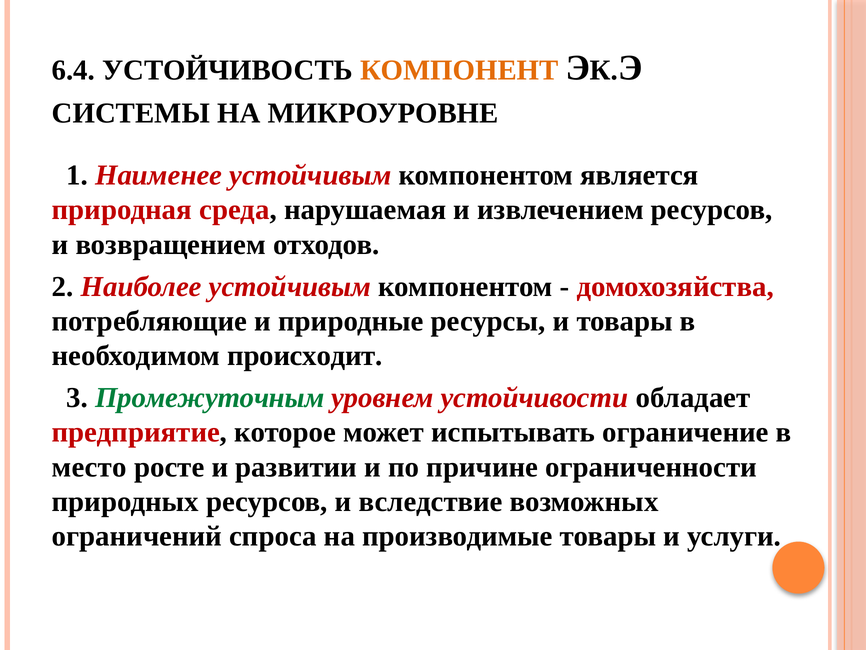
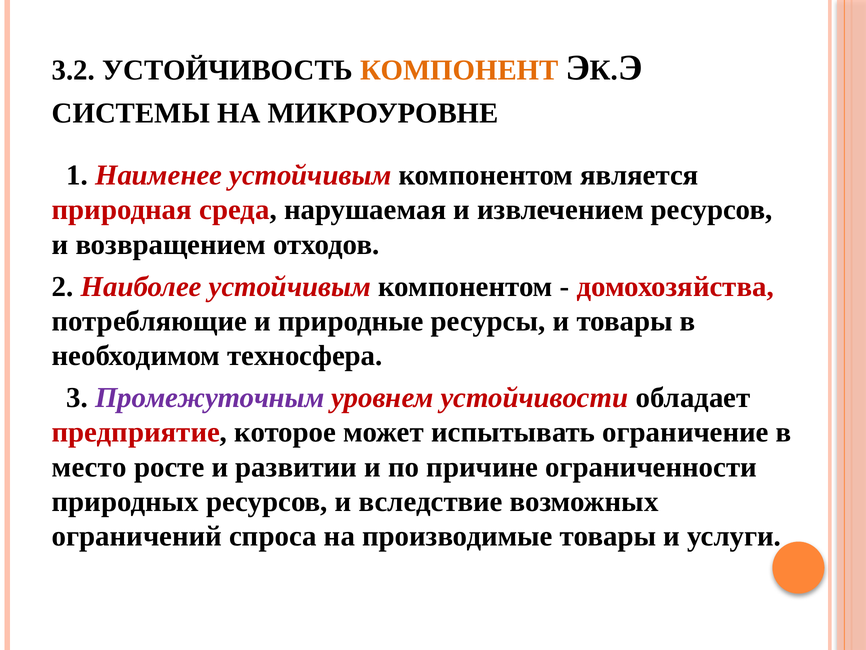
6.4: 6.4 -> 3.2
происходит: происходит -> техносфера
Промежуточным colour: green -> purple
